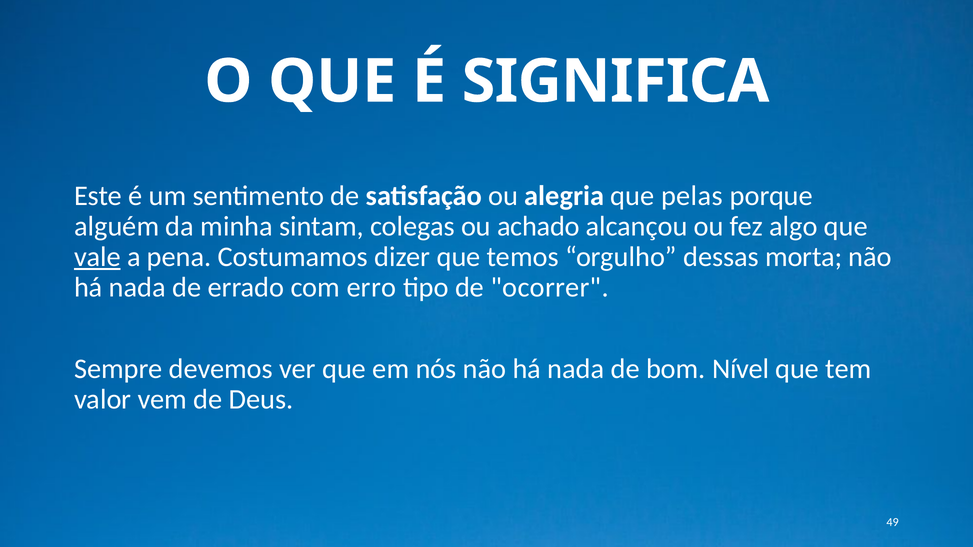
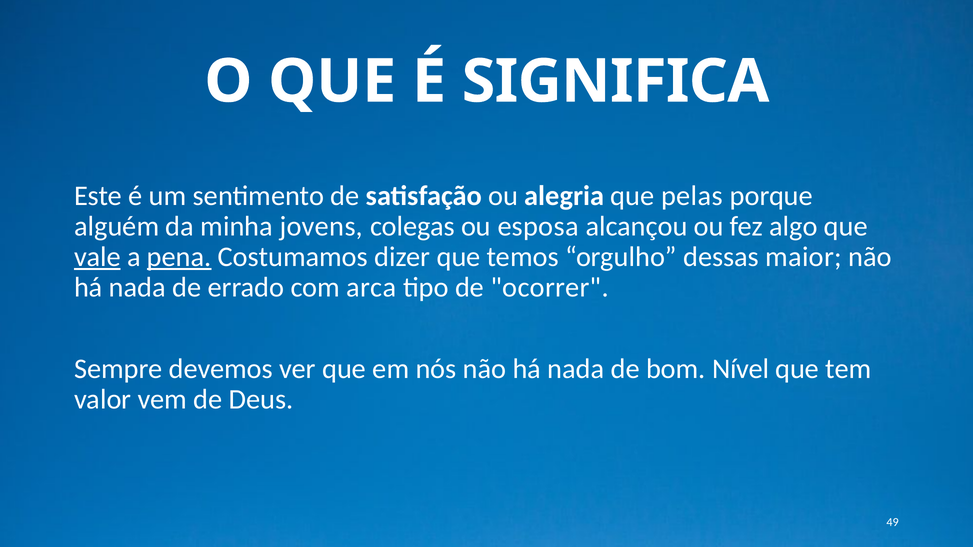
sintam: sintam -> jovens
achado: achado -> esposa
pena underline: none -> present
morta: morta -> maior
erro: erro -> arca
